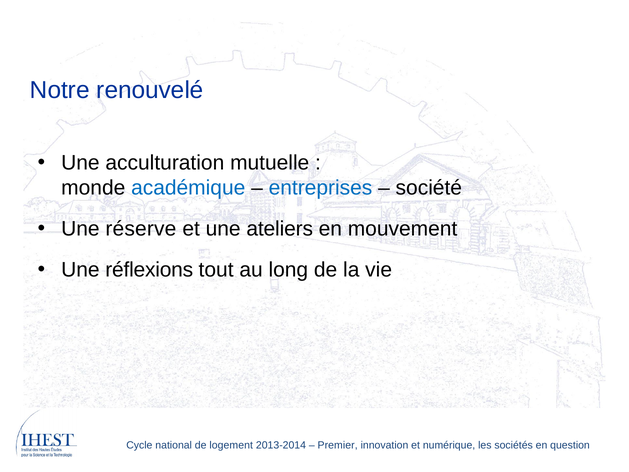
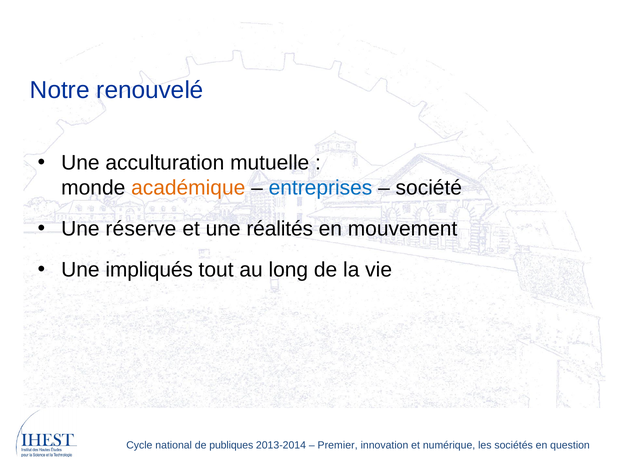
académique colour: blue -> orange
ateliers: ateliers -> réalités
réflexions: réflexions -> impliqués
logement: logement -> publiques
